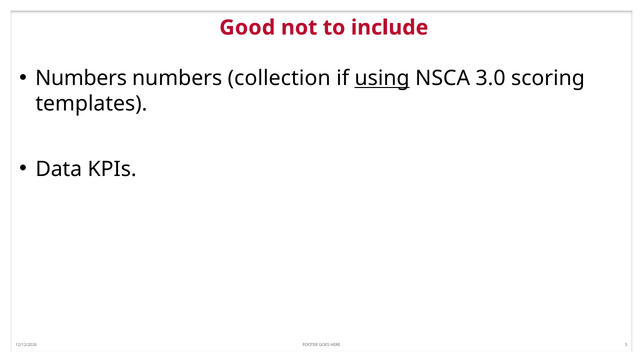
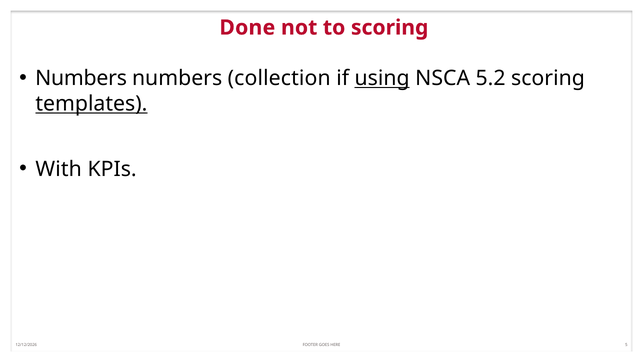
Good: Good -> Done
to include: include -> scoring
3.0: 3.0 -> 5.2
templates underline: none -> present
Data: Data -> With
